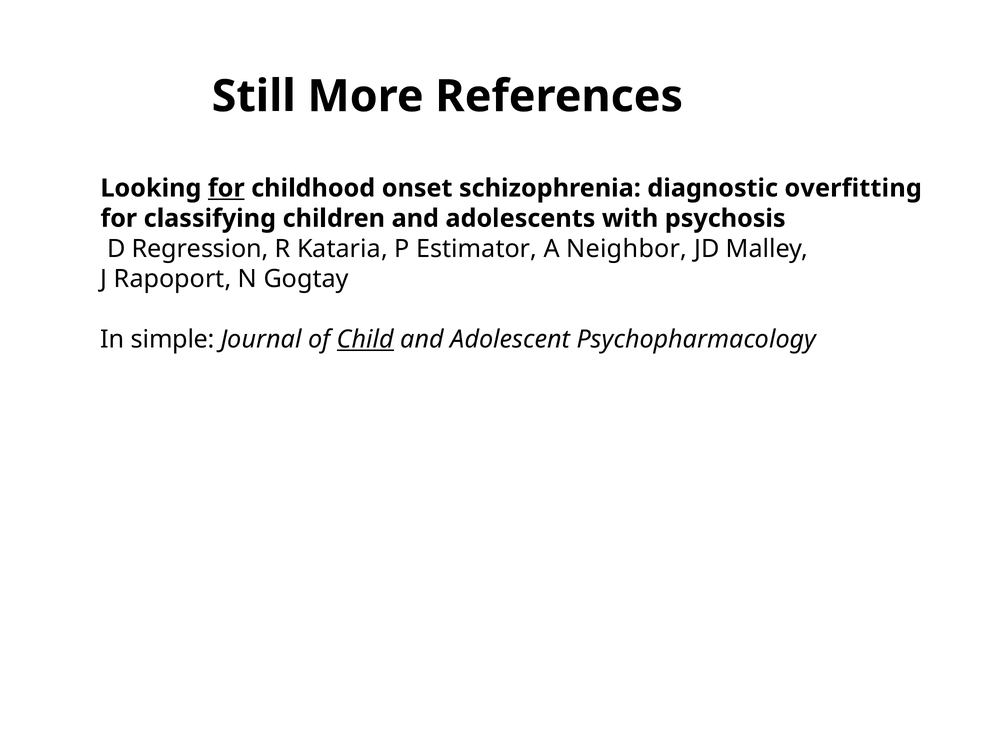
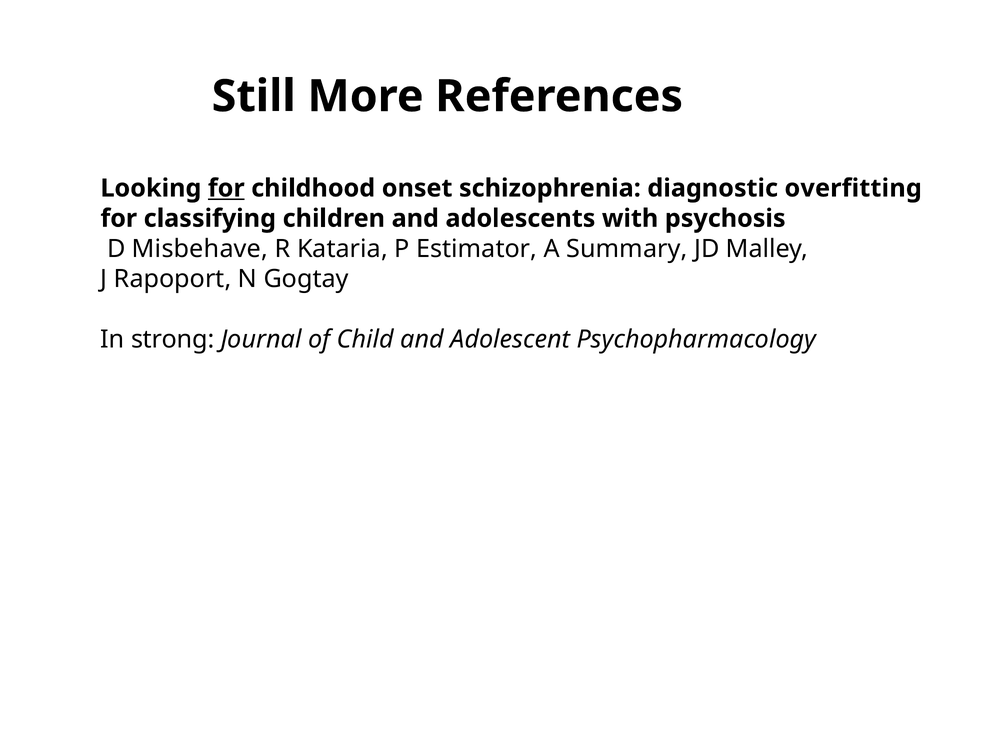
Regression: Regression -> Misbehave
Neighbor: Neighbor -> Summary
simple: simple -> strong
Child underline: present -> none
